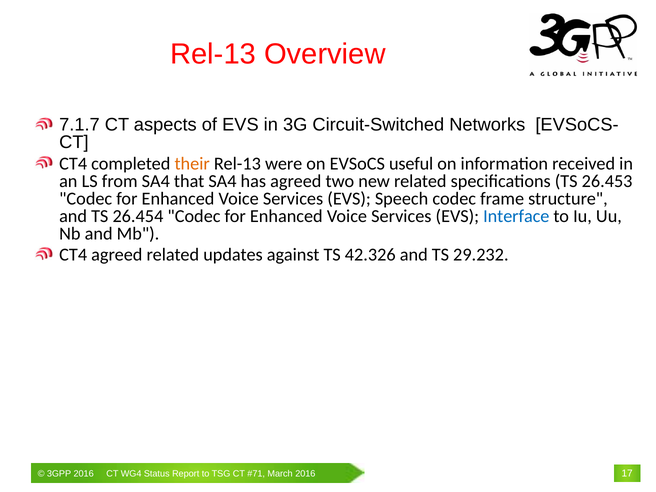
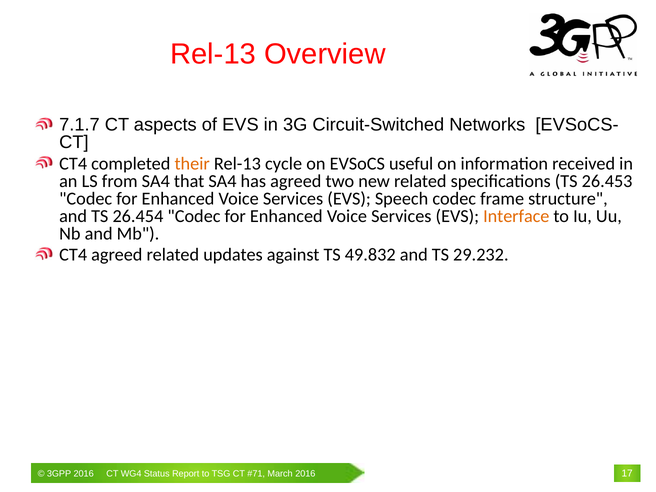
were: were -> cycle
Interface colour: blue -> orange
42.326: 42.326 -> 49.832
